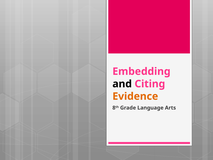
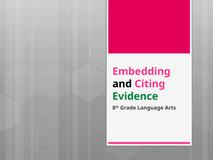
Evidence colour: orange -> green
